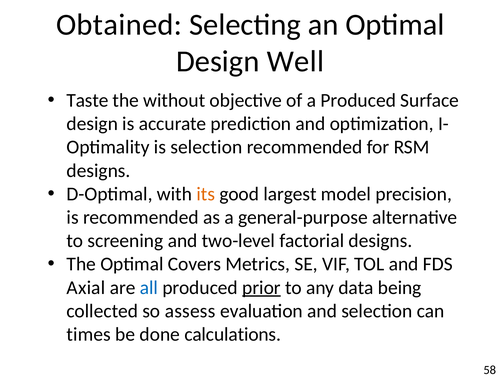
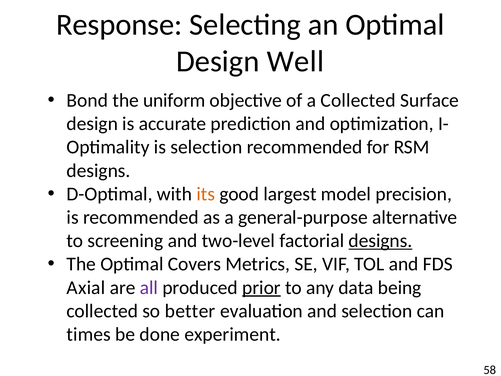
Obtained: Obtained -> Response
Taste: Taste -> Bond
without: without -> uniform
a Produced: Produced -> Collected
designs at (380, 241) underline: none -> present
all colour: blue -> purple
assess: assess -> better
calculations: calculations -> experiment
